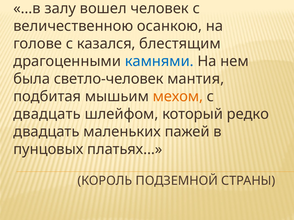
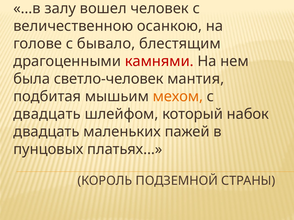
казался: казался -> бывало
камнями colour: blue -> red
редко: редко -> набок
